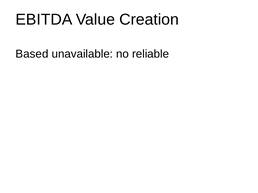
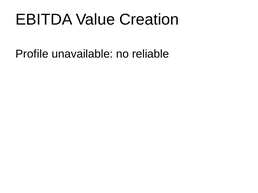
Based: Based -> Profile
